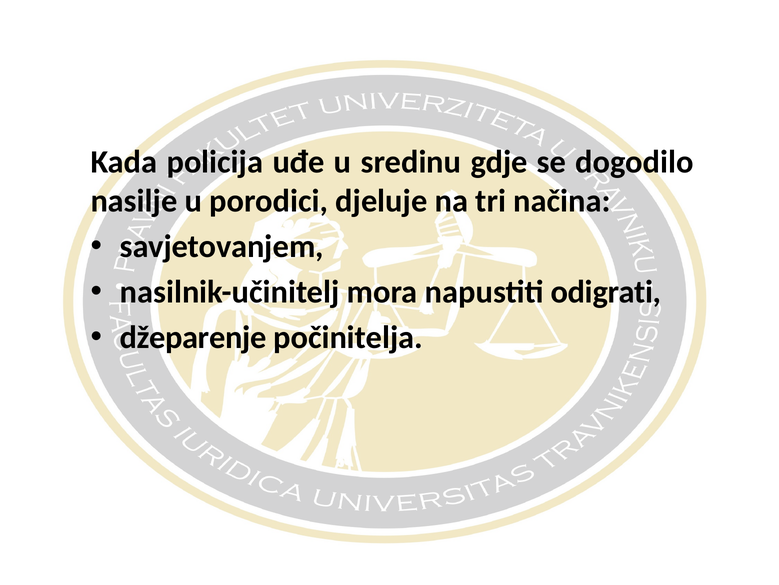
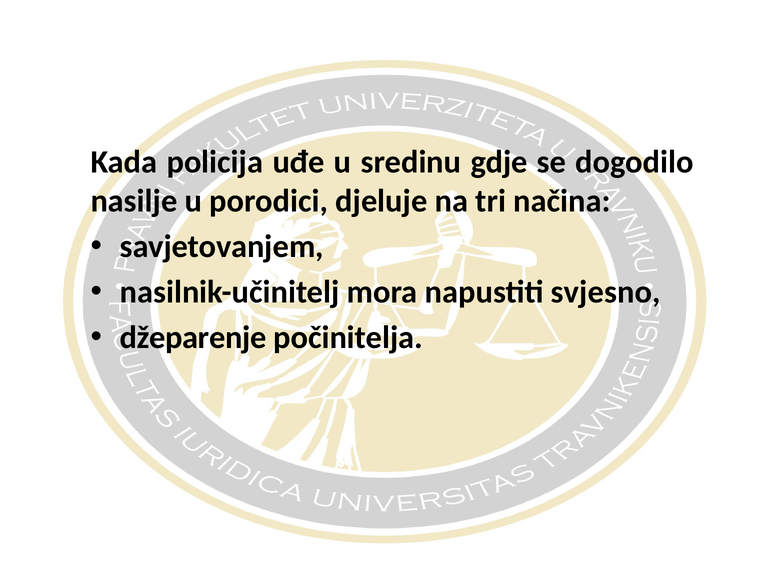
odigrati: odigrati -> svjesno
